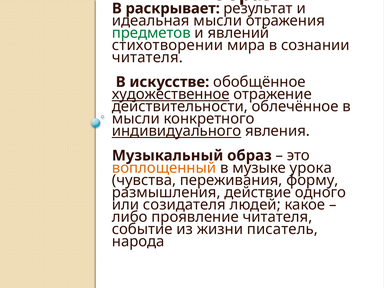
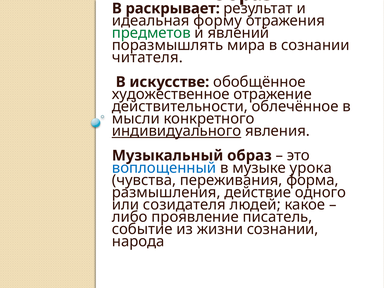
идеальная мысли: мысли -> форму
стихотворении: стихотворении -> поразмышлять
художественное underline: present -> none
воплощенный colour: orange -> blue
форму: форму -> форма
проявление читателя: читателя -> писатель
жизни писатель: писатель -> сознании
